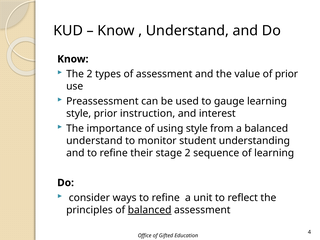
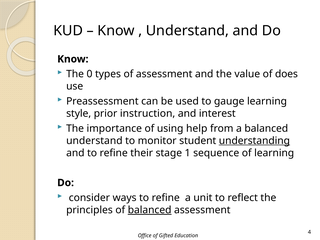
The 2: 2 -> 0
of prior: prior -> does
using style: style -> help
understanding underline: none -> present
stage 2: 2 -> 1
